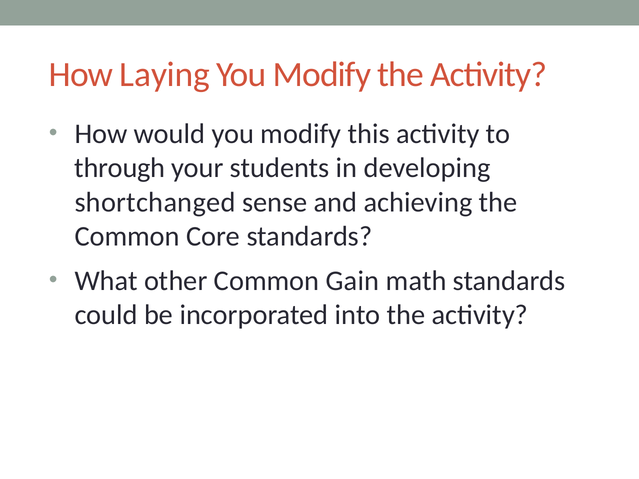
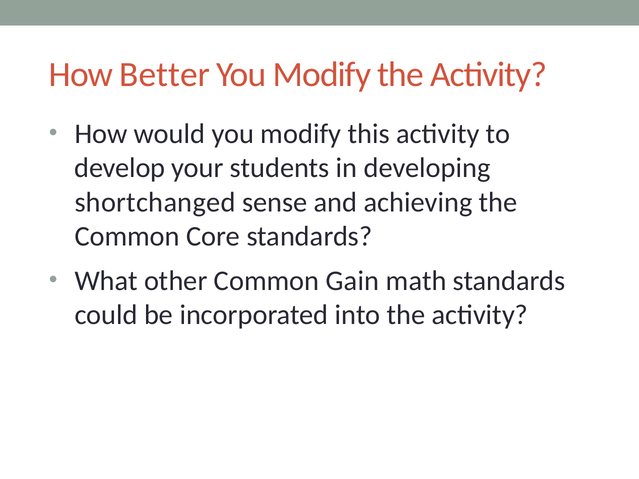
Laying: Laying -> Better
through: through -> develop
